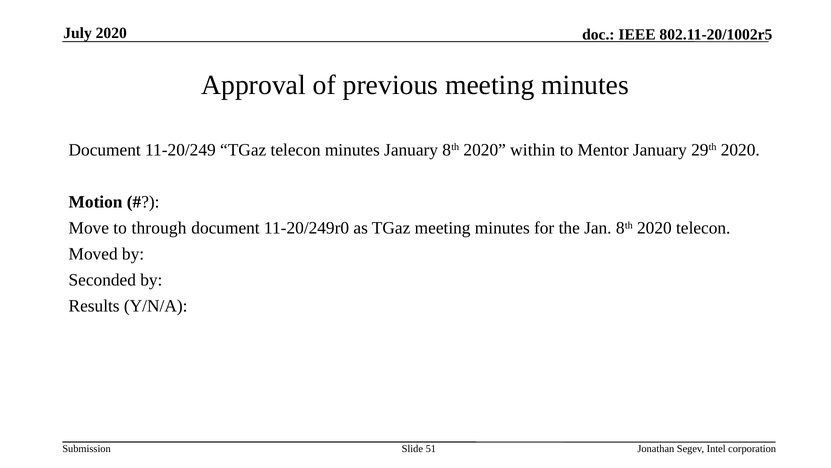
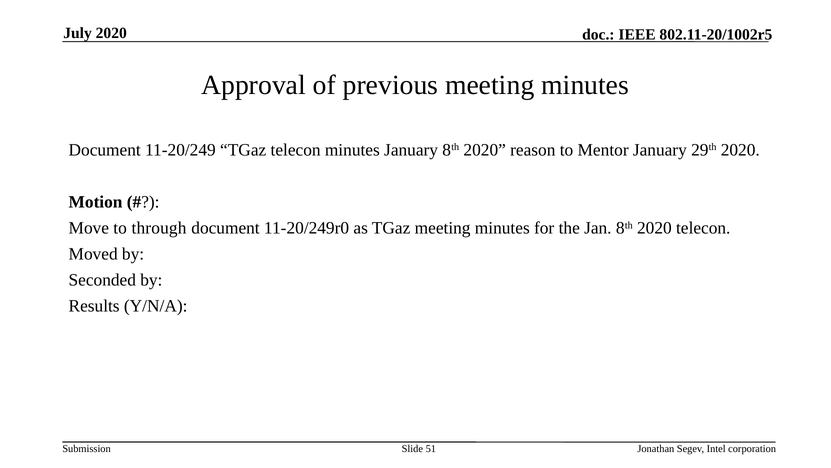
within: within -> reason
